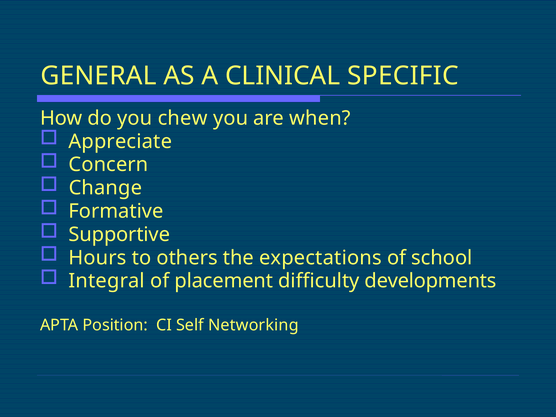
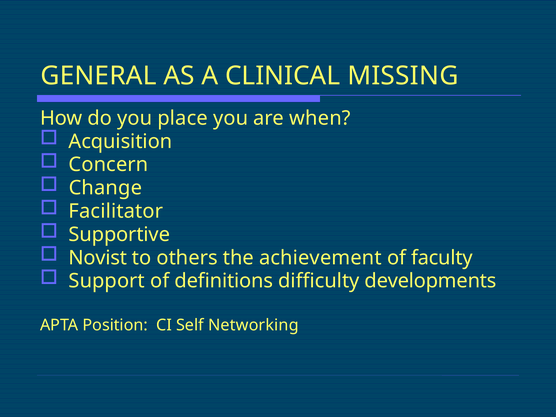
SPECIFIC: SPECIFIC -> MISSING
chew: chew -> place
Appreciate: Appreciate -> Acquisition
Formative: Formative -> Facilitator
Hours: Hours -> Novist
expectations: expectations -> achievement
school: school -> faculty
Integral: Integral -> Support
placement: placement -> definitions
